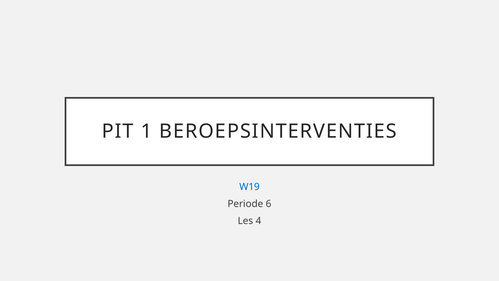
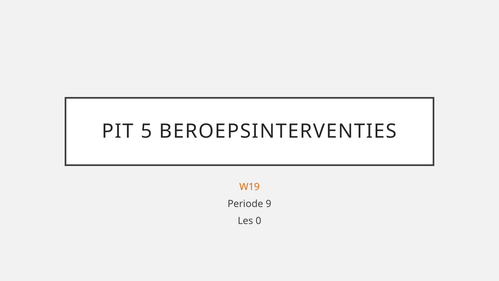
1: 1 -> 5
W19 colour: blue -> orange
6: 6 -> 9
4: 4 -> 0
